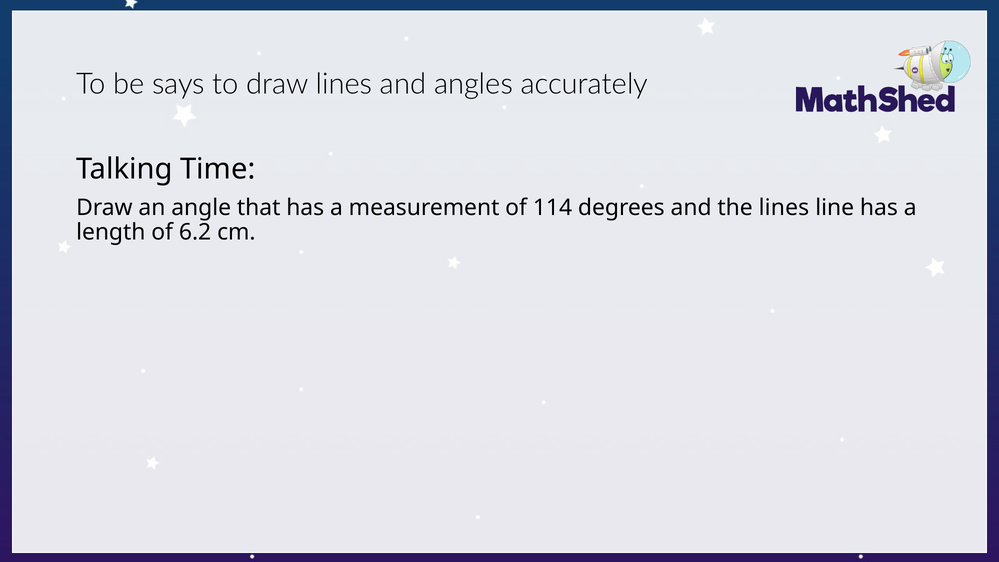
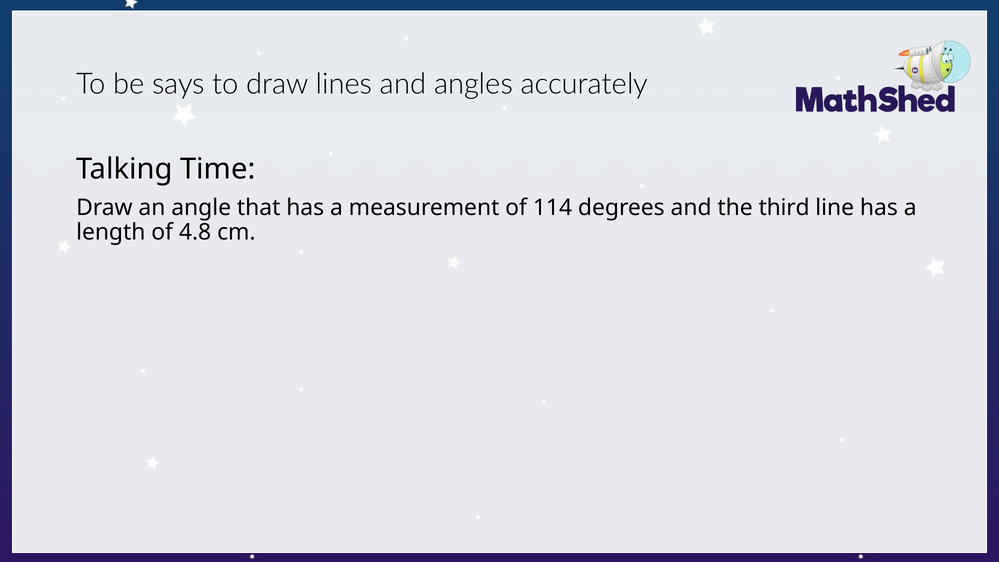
the lines: lines -> third
6.2: 6.2 -> 4.8
